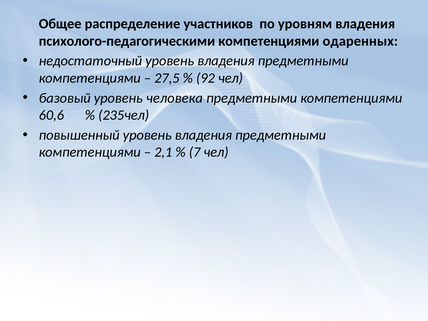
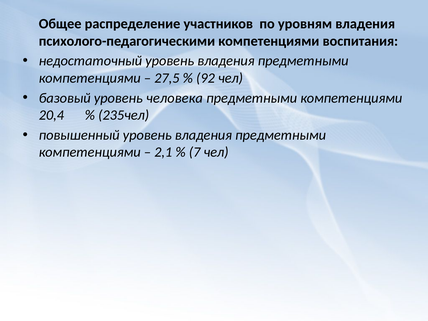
одаренных: одаренных -> воспитания
60,6: 60,6 -> 20,4
